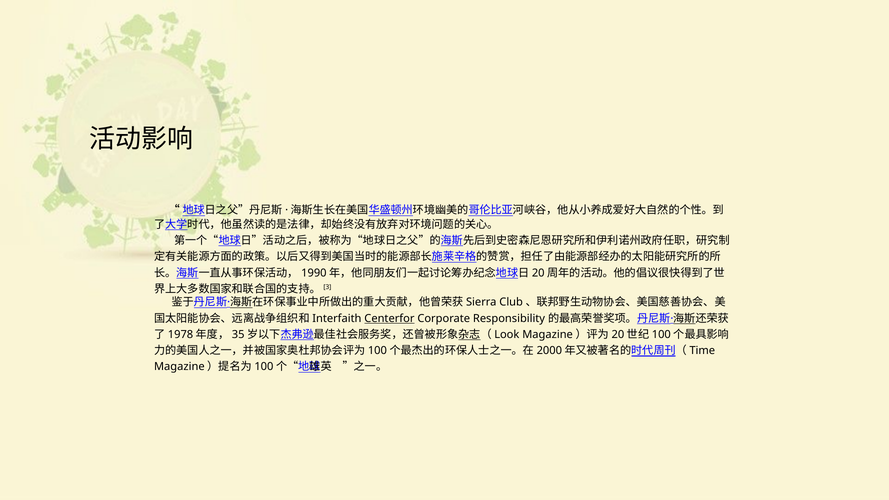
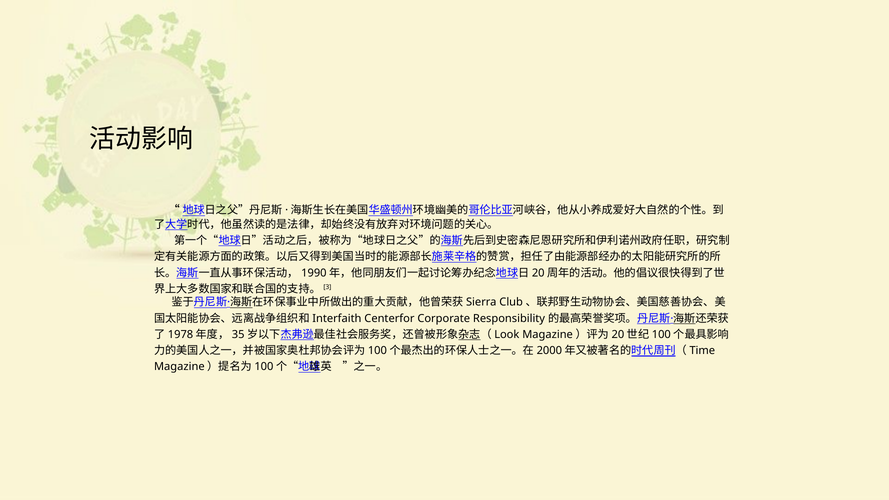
Centerfor underline: present -> none
